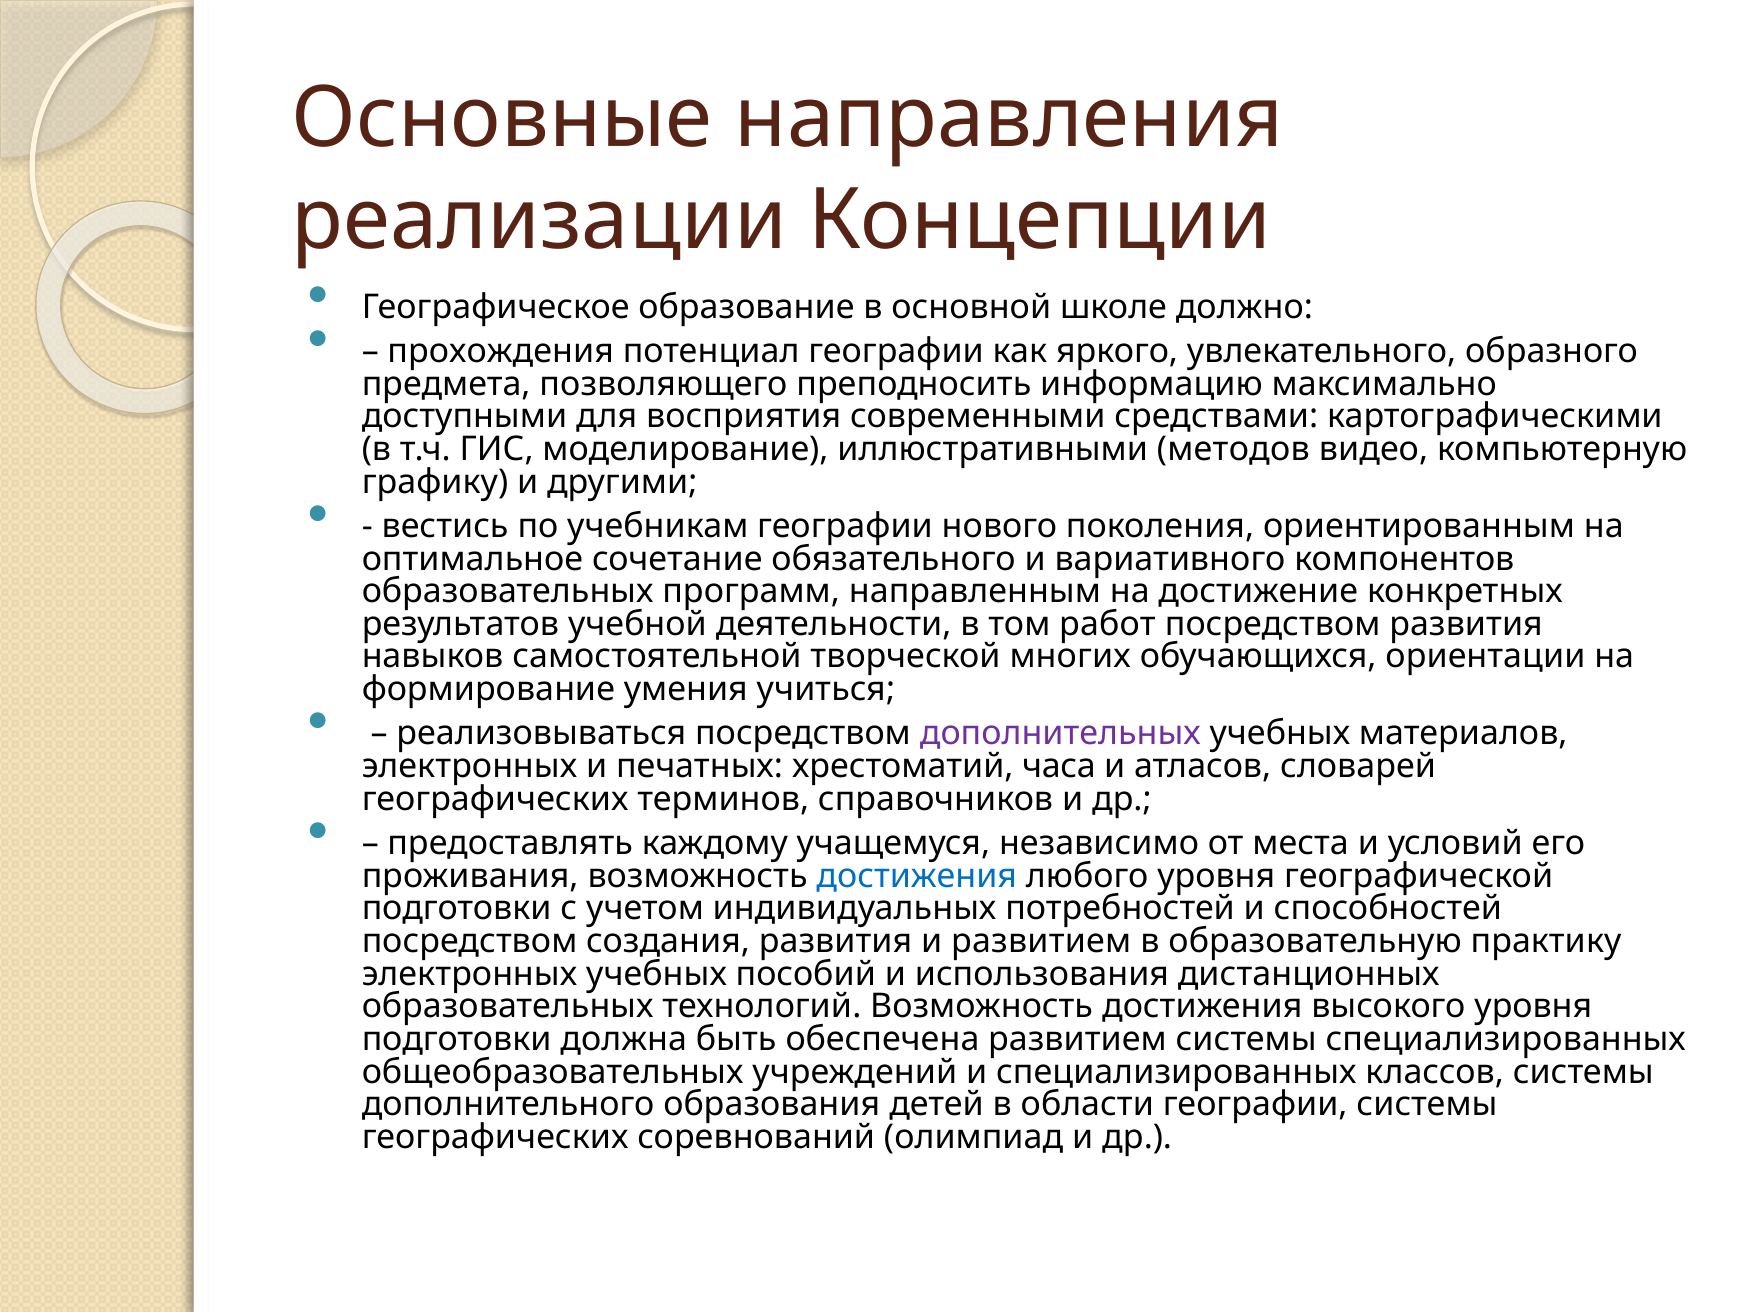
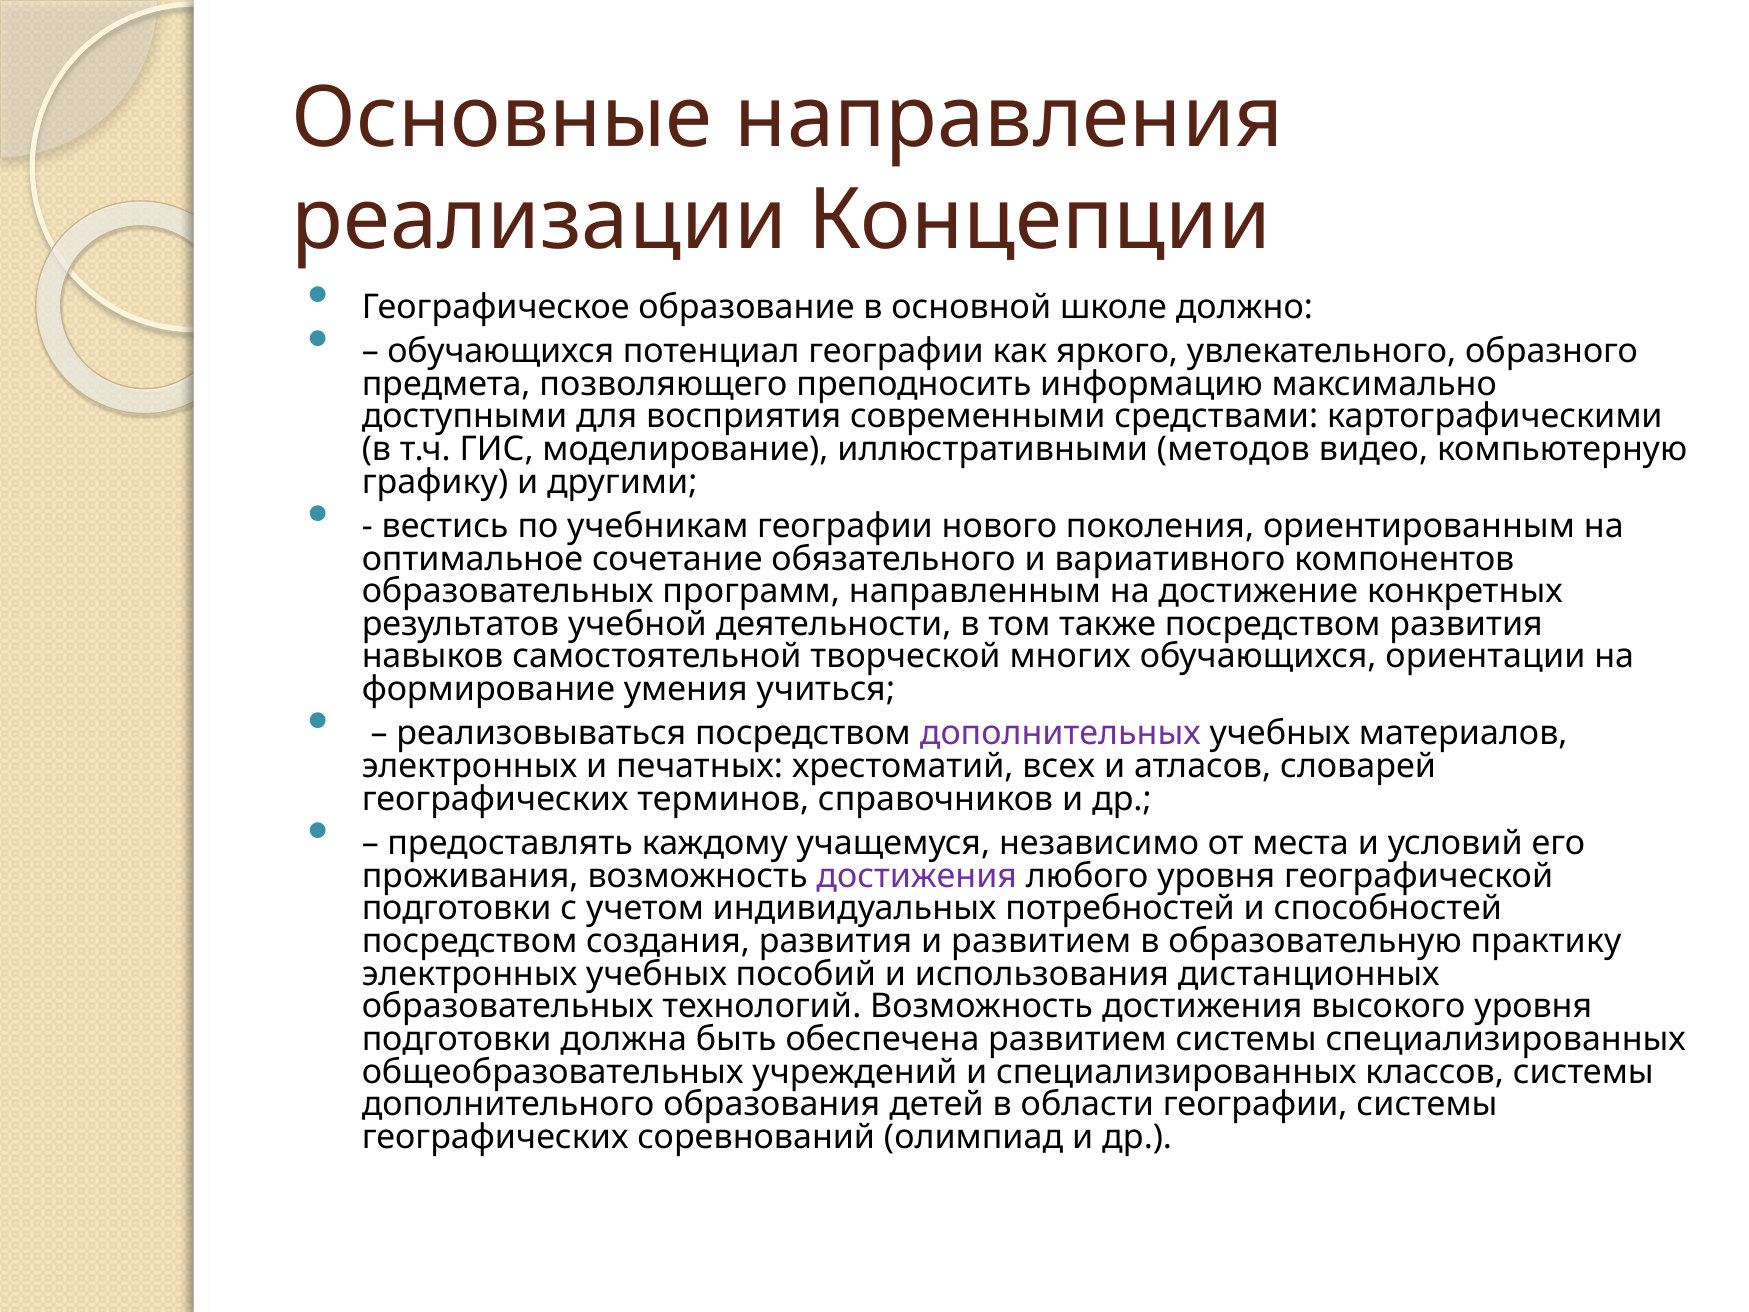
прохождения at (501, 351): прохождения -> обучающихся
работ: работ -> также
часа: часа -> всех
достижения at (917, 876) colour: blue -> purple
